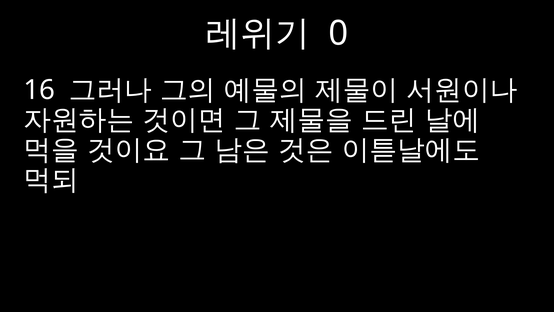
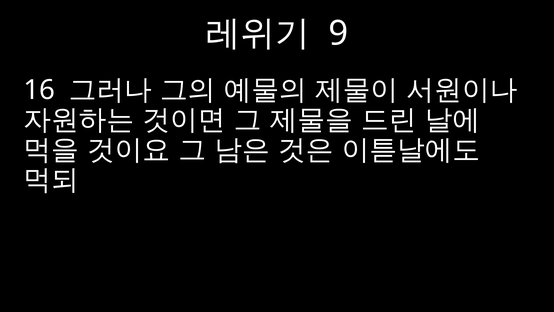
0: 0 -> 9
